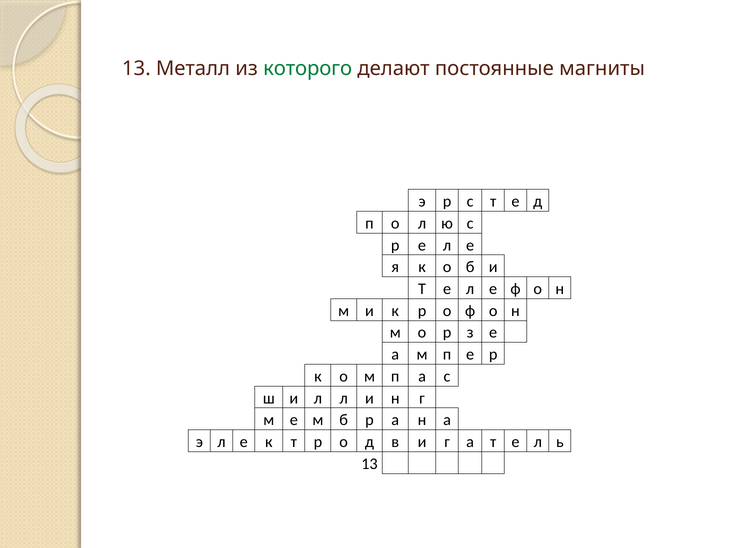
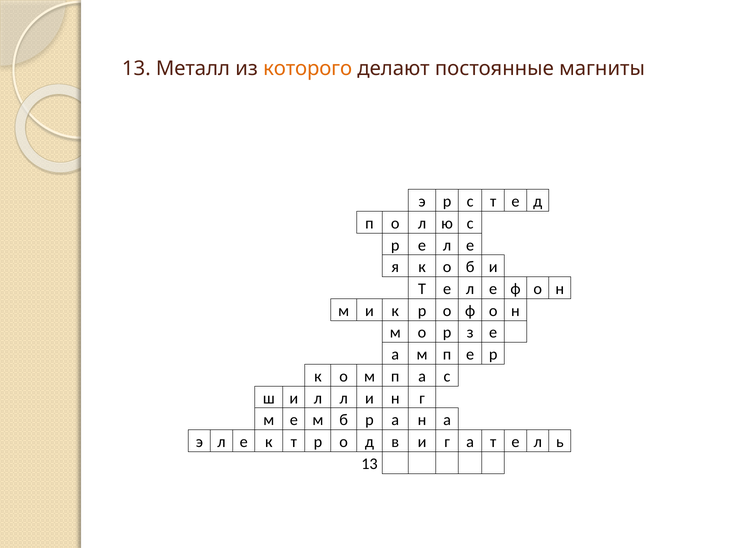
которого colour: green -> orange
